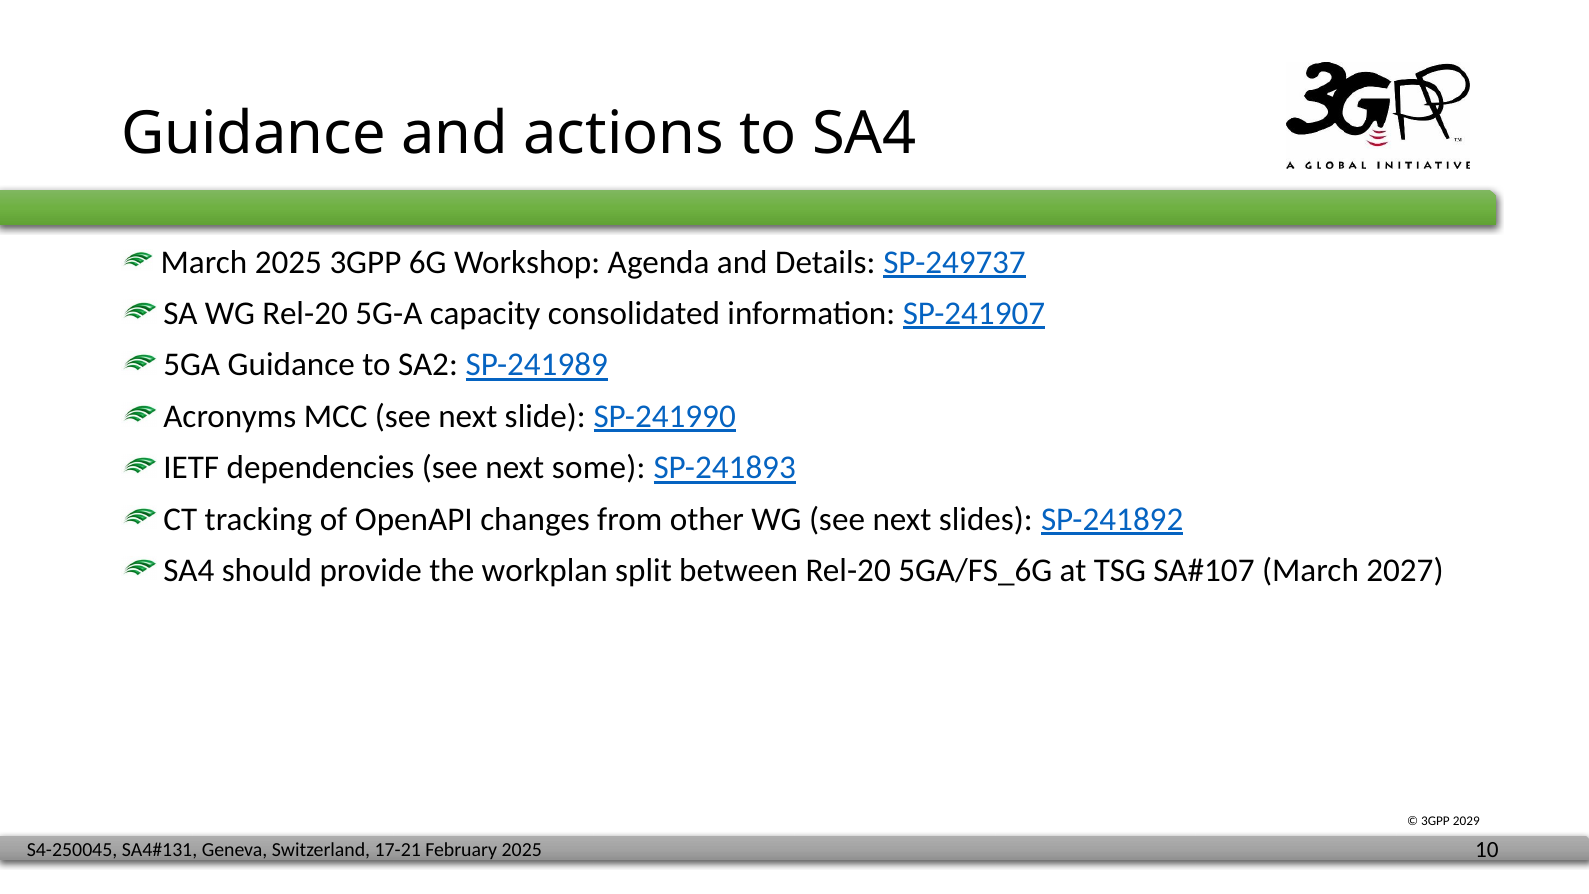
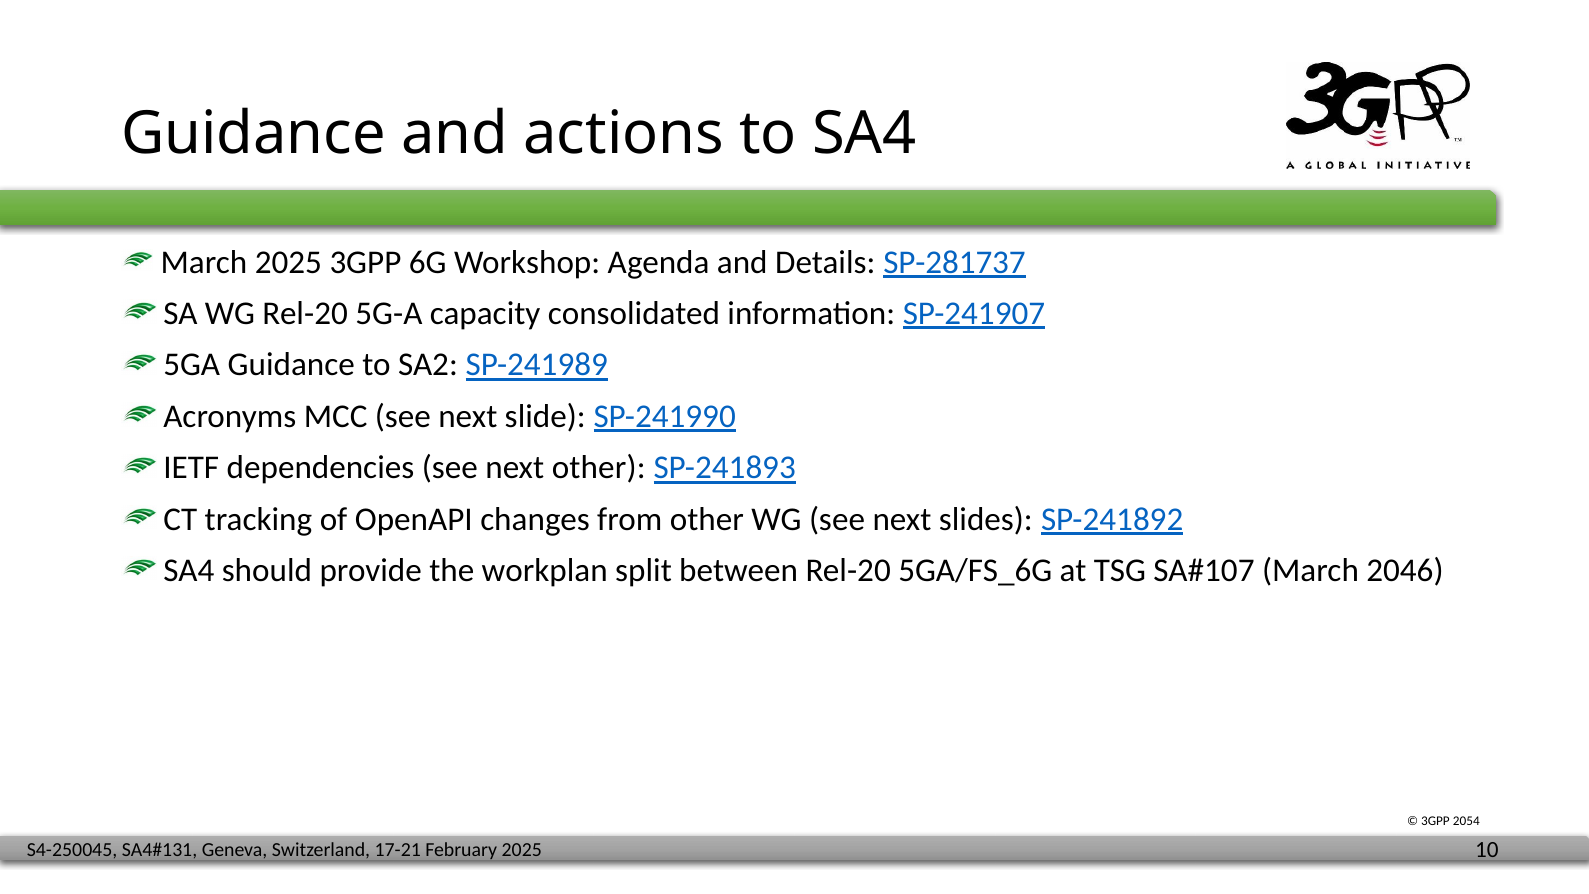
SP-249737: SP-249737 -> SP-281737
next some: some -> other
2027: 2027 -> 2046
2029: 2029 -> 2054
